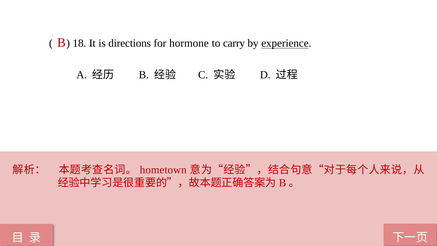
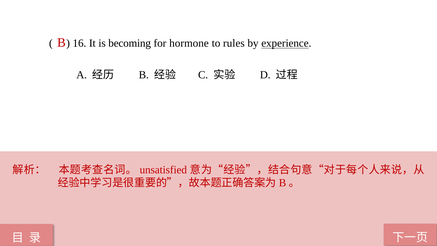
18: 18 -> 16
directions: directions -> becoming
carry: carry -> rules
hometown: hometown -> unsatisfied
